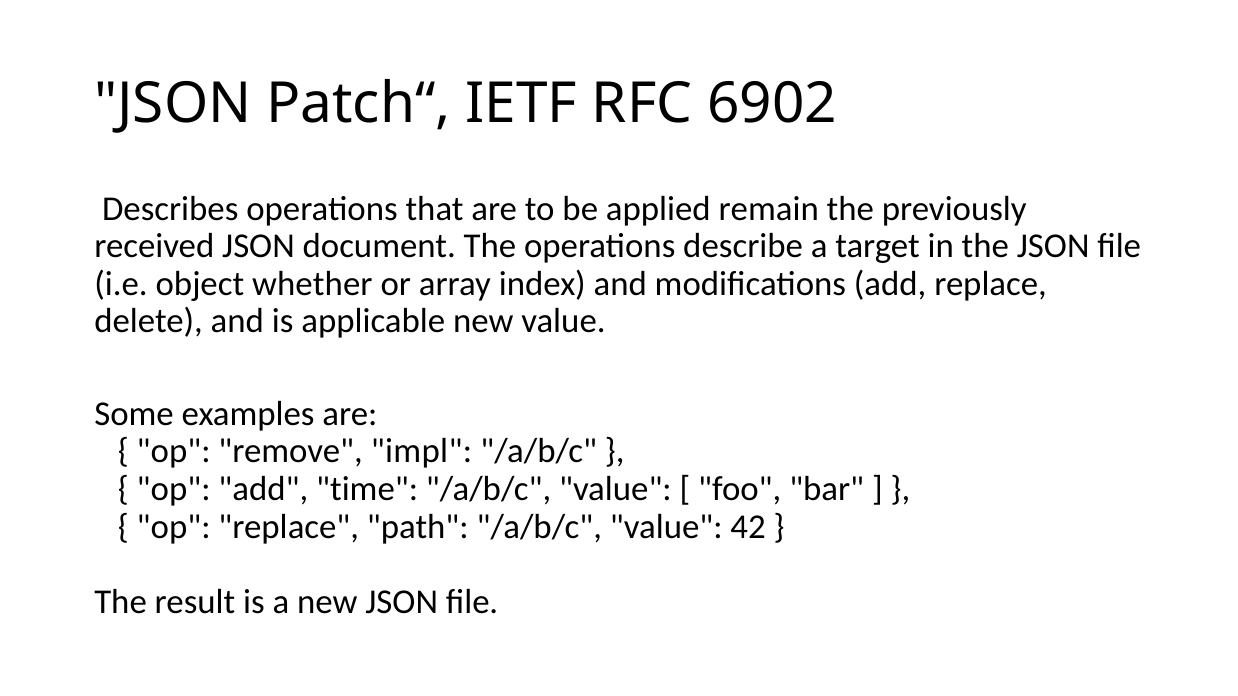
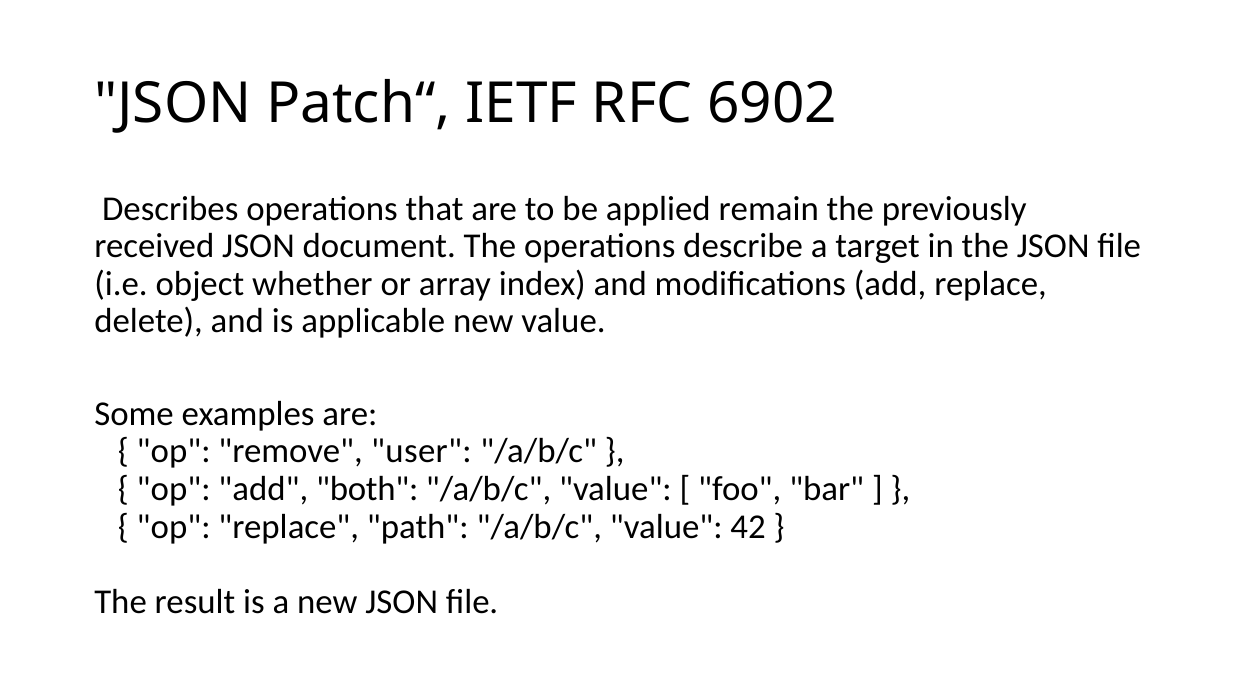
impl: impl -> user
time: time -> both
